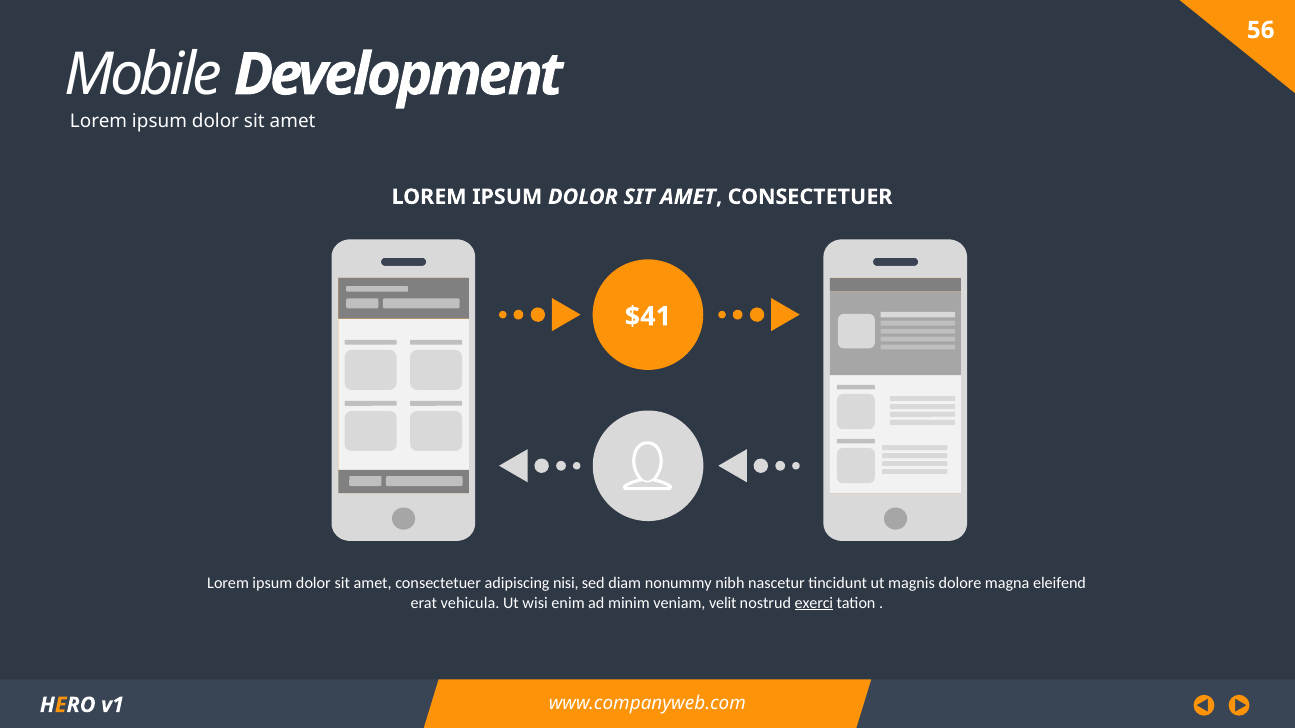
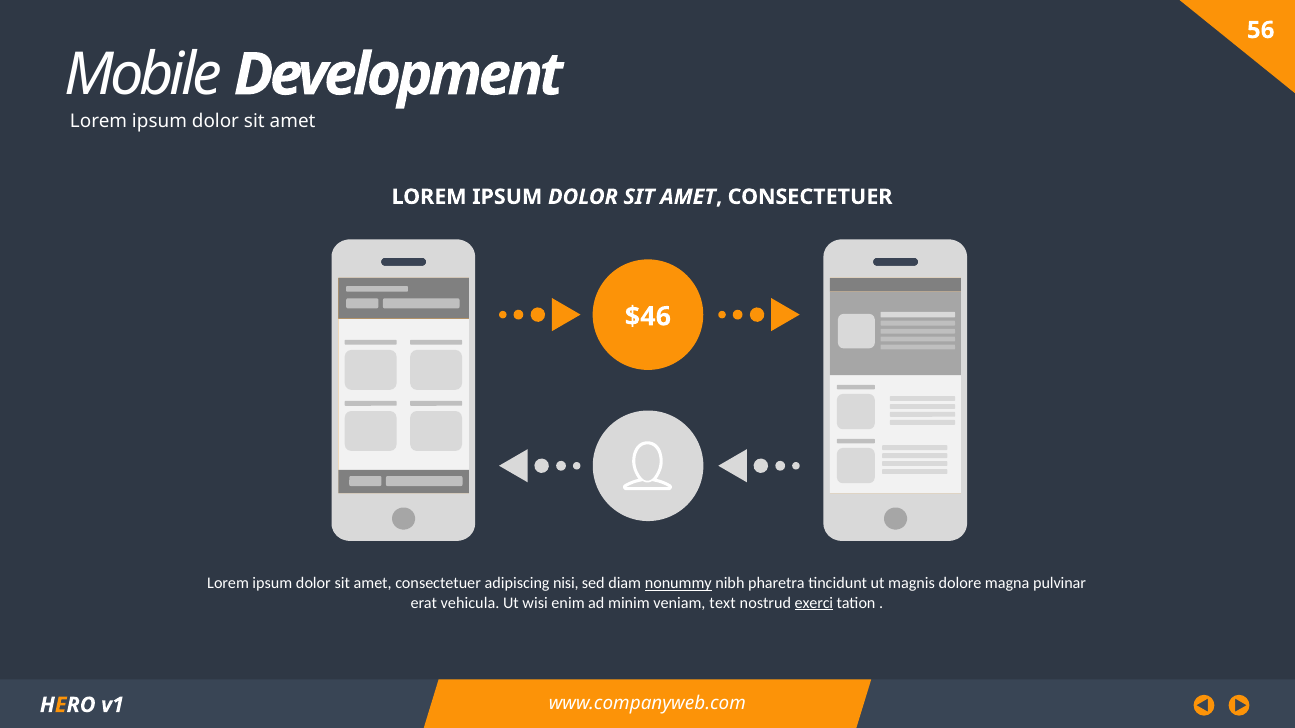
$41: $41 -> $46
nonummy underline: none -> present
nascetur: nascetur -> pharetra
eleifend: eleifend -> pulvinar
velit: velit -> text
